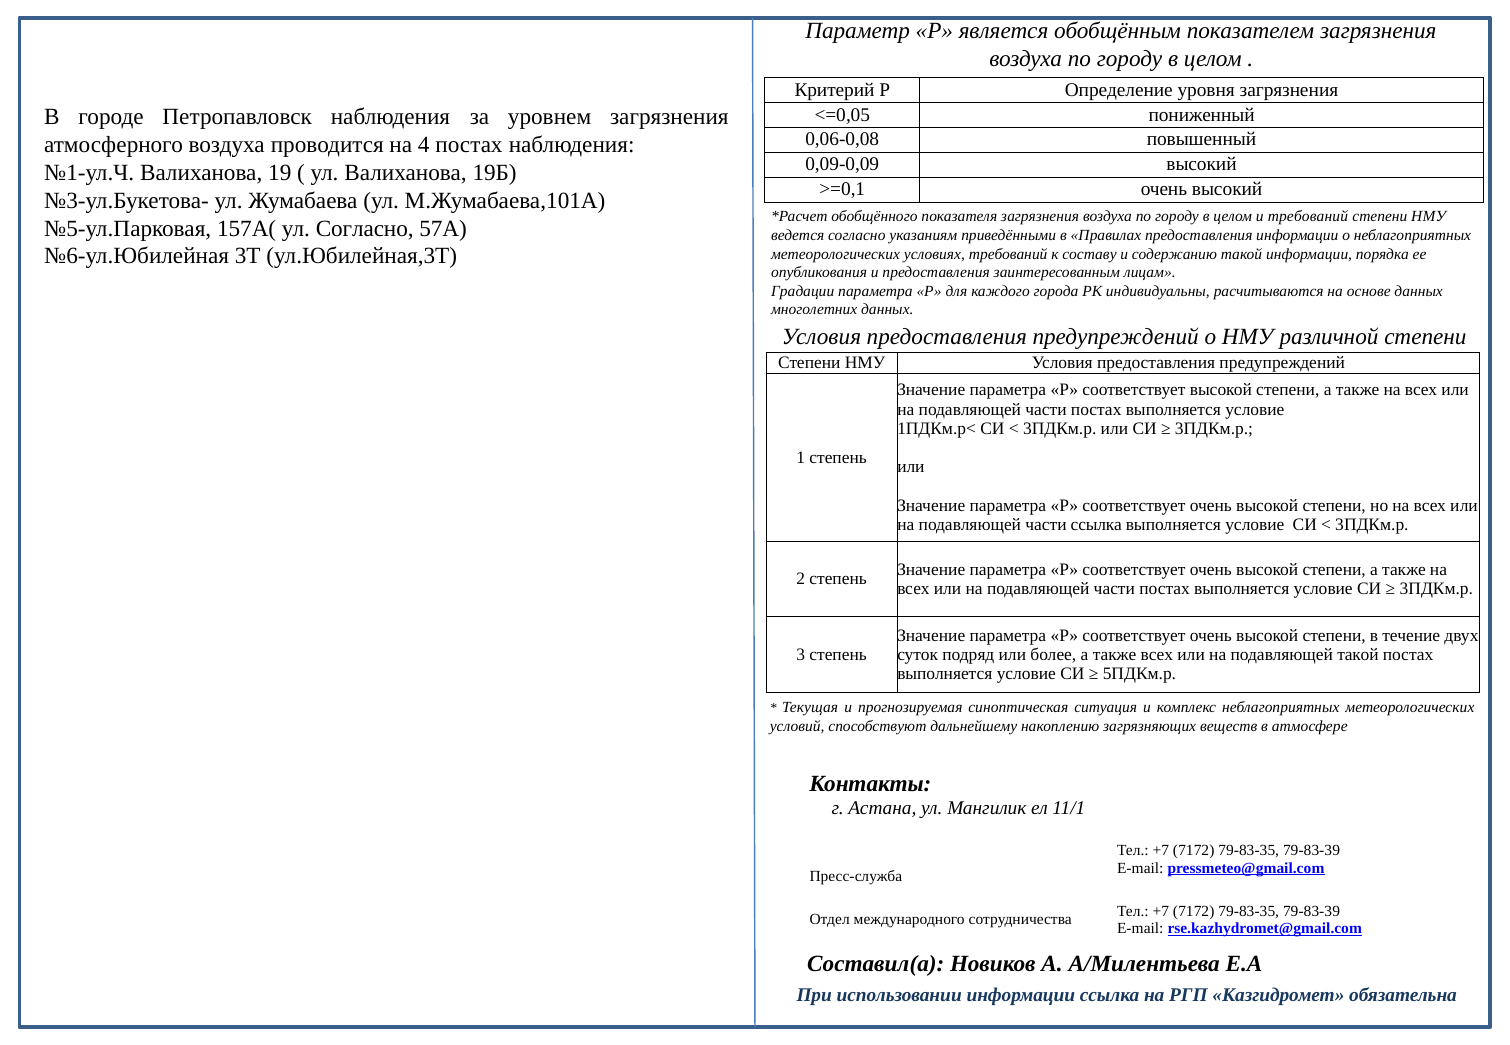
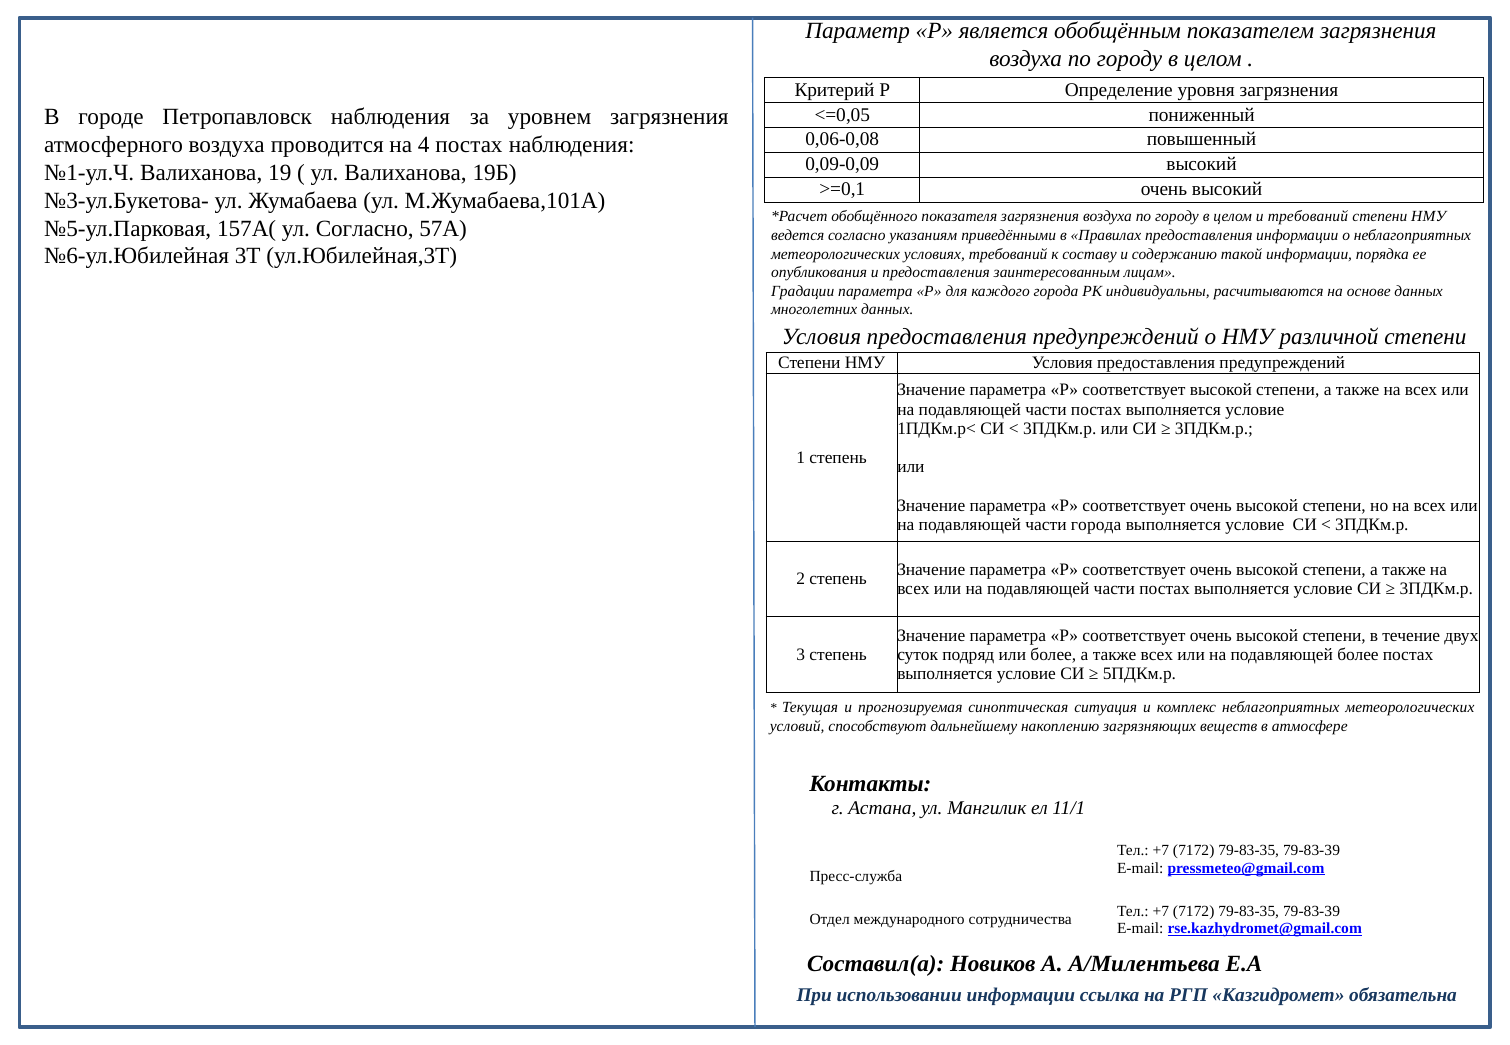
части ссылка: ссылка -> города
подавляющей такой: такой -> более
